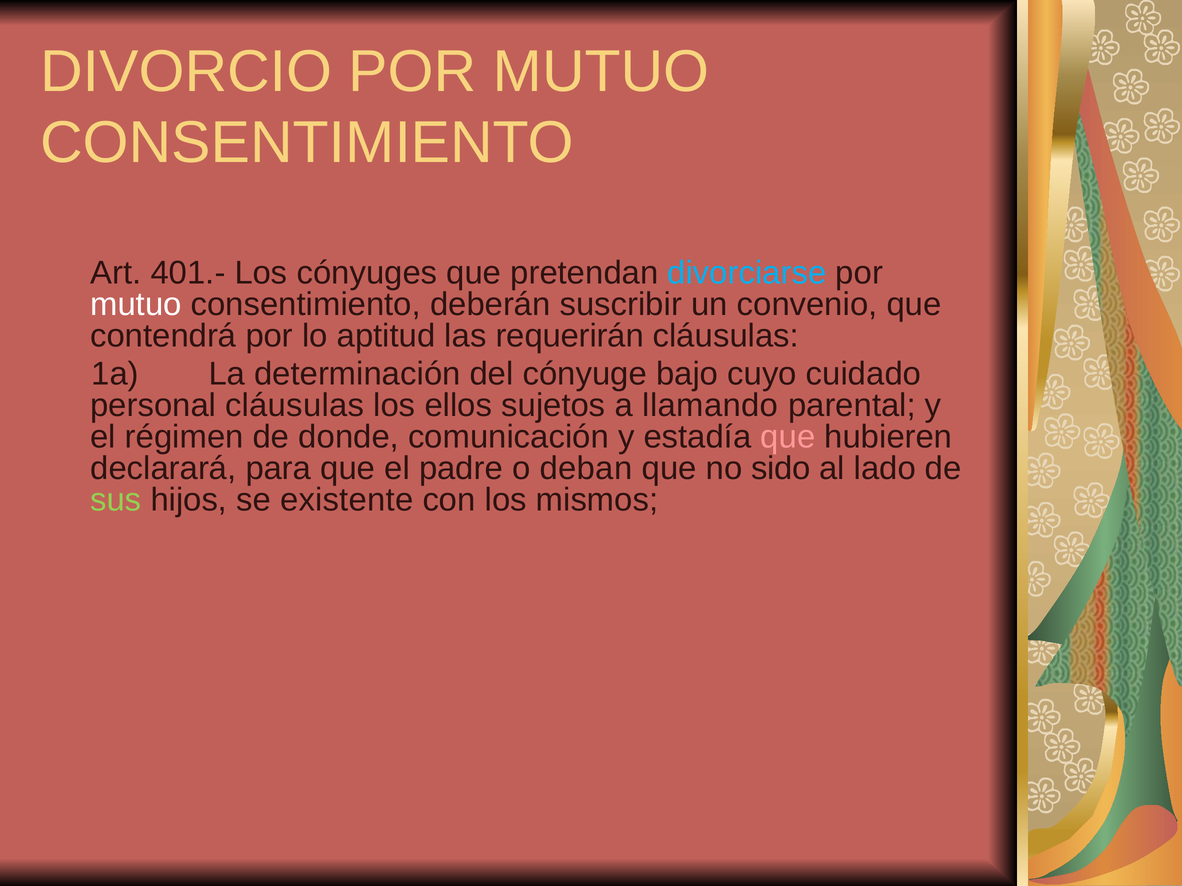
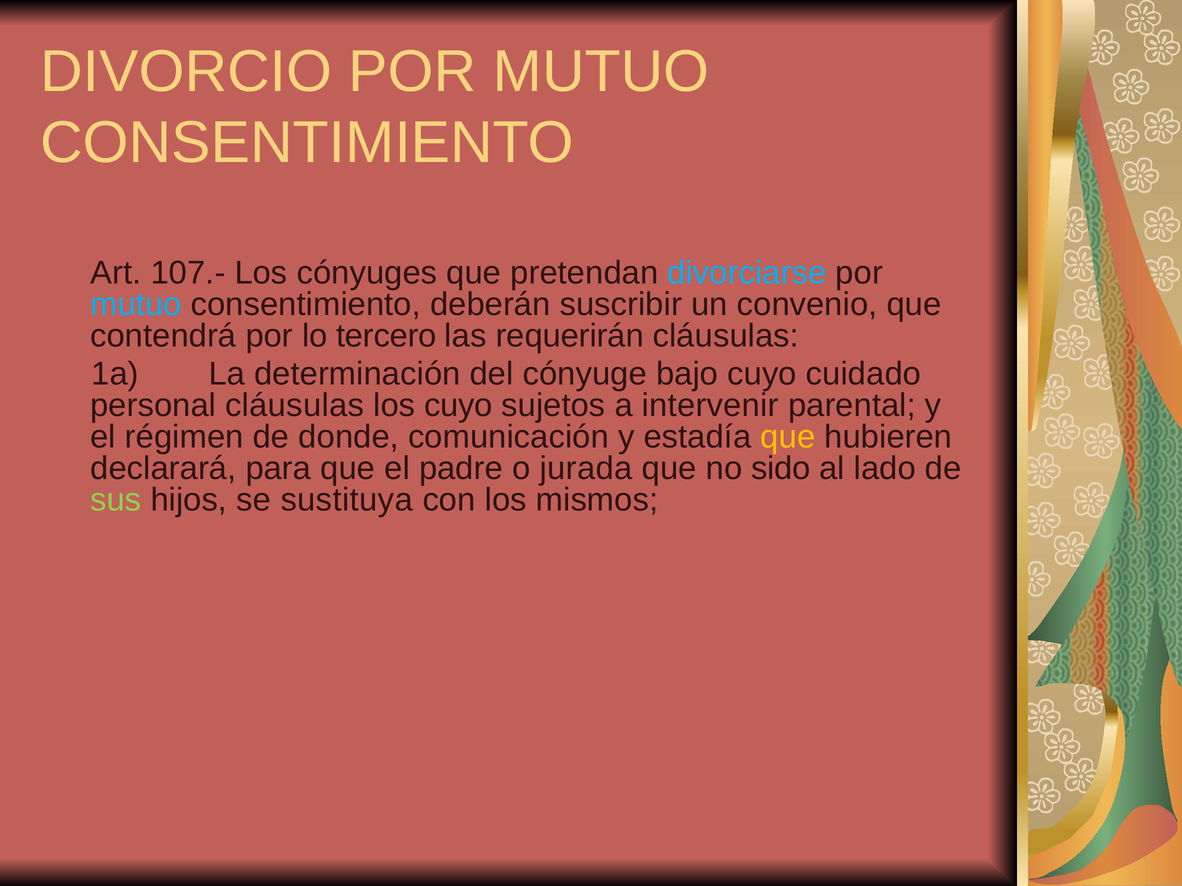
401.-: 401.- -> 107.-
mutuo at (136, 305) colour: white -> light blue
aptitud: aptitud -> tercero
los ellos: ellos -> cuyo
llamando: llamando -> intervenir
que at (788, 437) colour: pink -> yellow
deban: deban -> jurada
existente: existente -> sustituya
